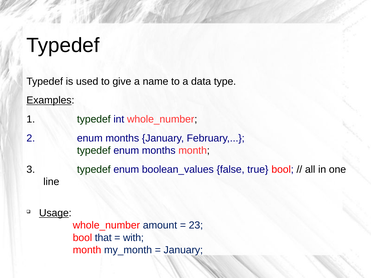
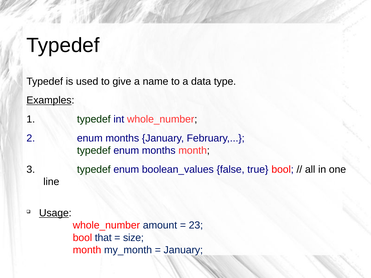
with: with -> size
